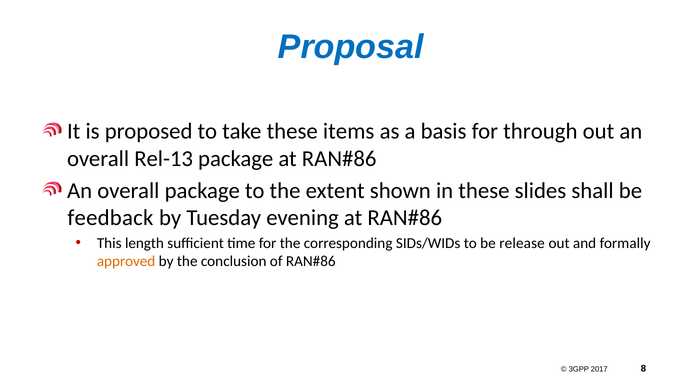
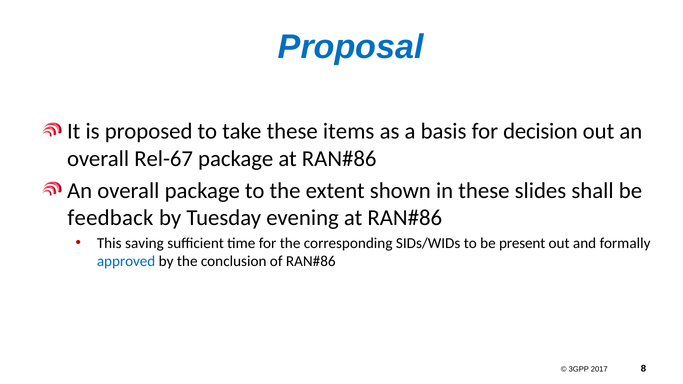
through: through -> decision
Rel-13: Rel-13 -> Rel-67
length: length -> saving
release: release -> present
approved colour: orange -> blue
